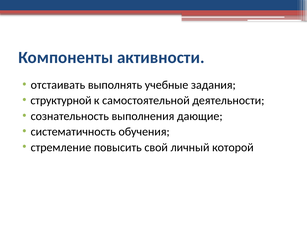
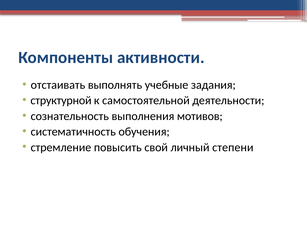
дающие: дающие -> мотивов
которой: которой -> степени
